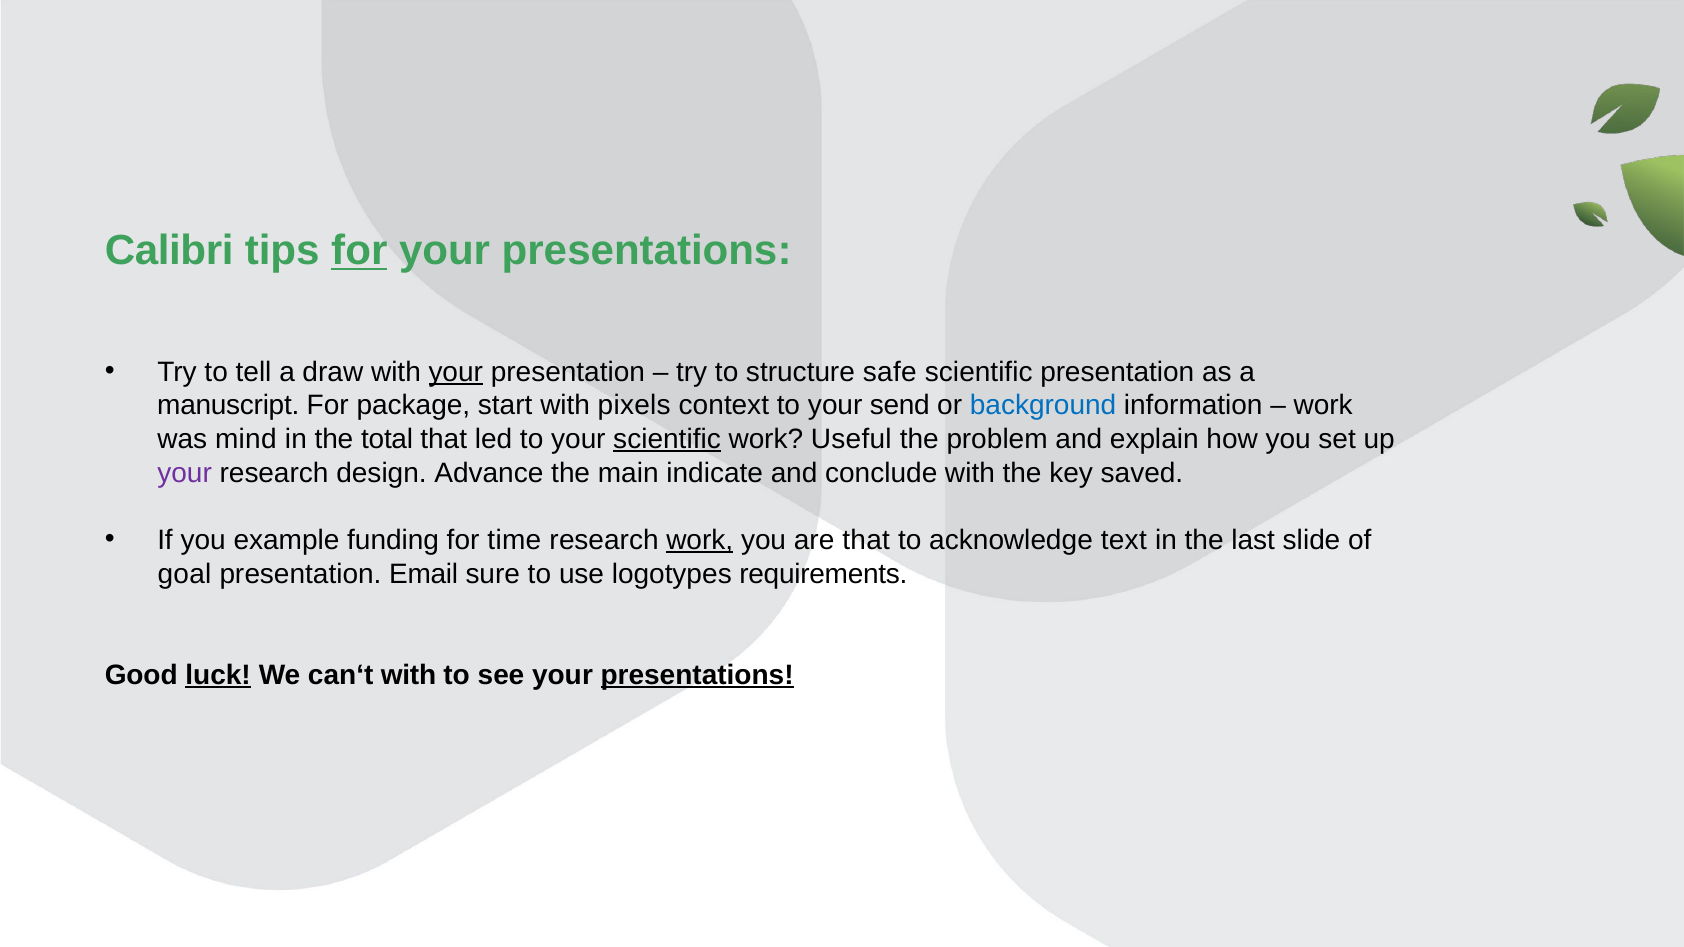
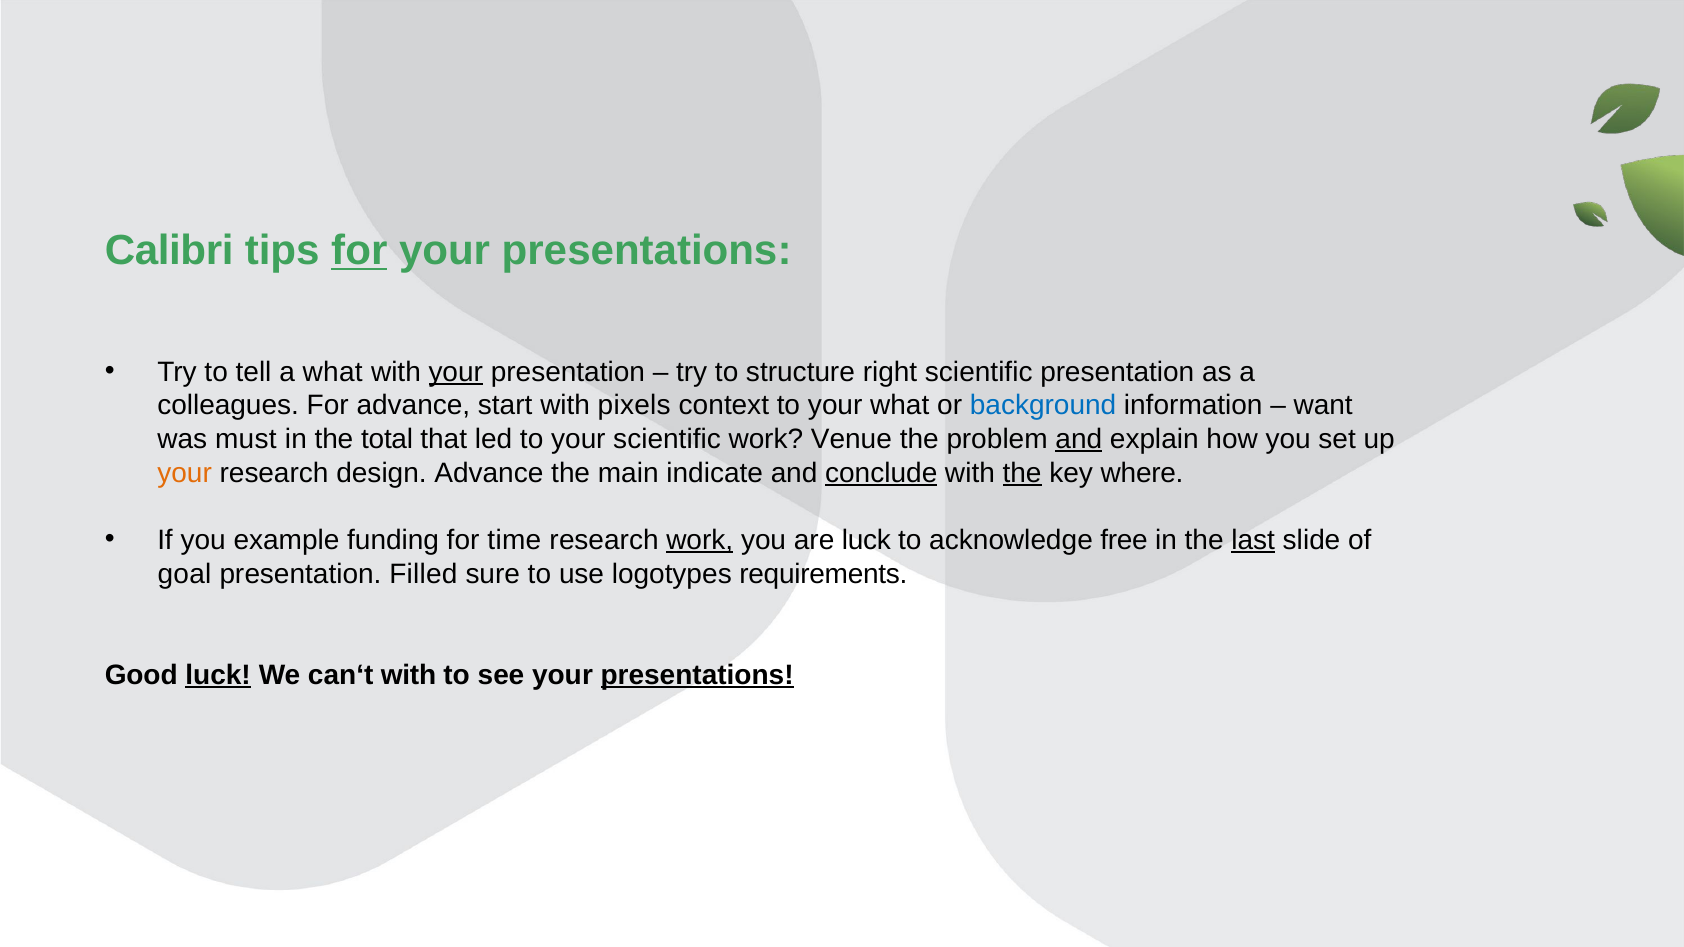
a draw: draw -> what
safe: safe -> right
manuscript: manuscript -> colleagues
For package: package -> advance
your send: send -> what
work at (1323, 406): work -> want
mind: mind -> must
scientific at (667, 439) underline: present -> none
Useful: Useful -> Venue
and at (1079, 439) underline: none -> present
your at (185, 473) colour: purple -> orange
conclude underline: none -> present
the at (1022, 473) underline: none -> present
saved: saved -> where
are that: that -> luck
text: text -> free
last underline: none -> present
Email: Email -> Filled
